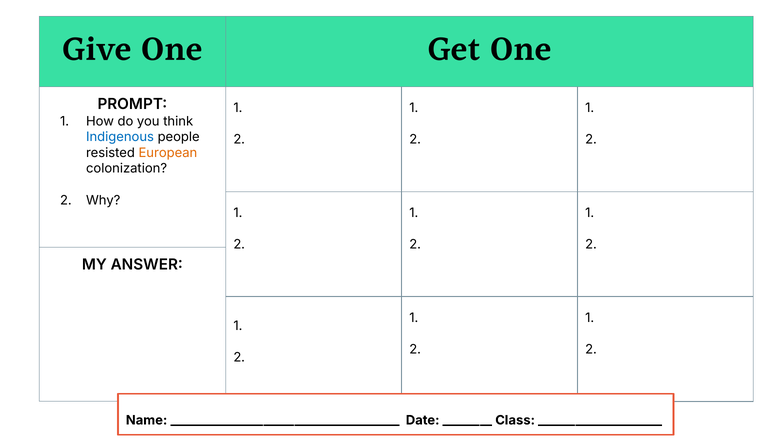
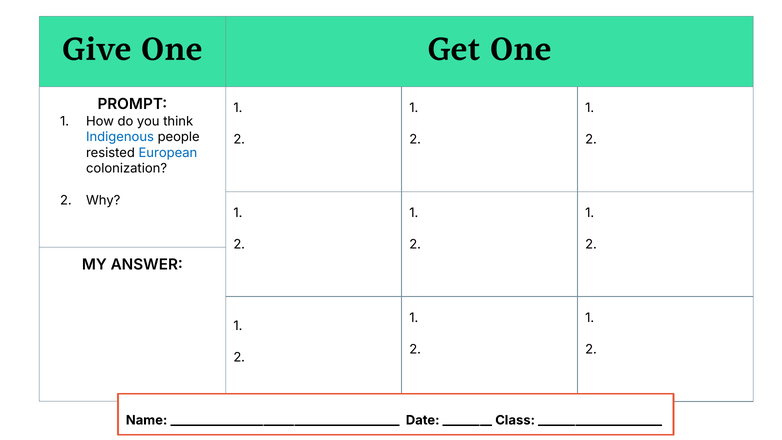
European colour: orange -> blue
